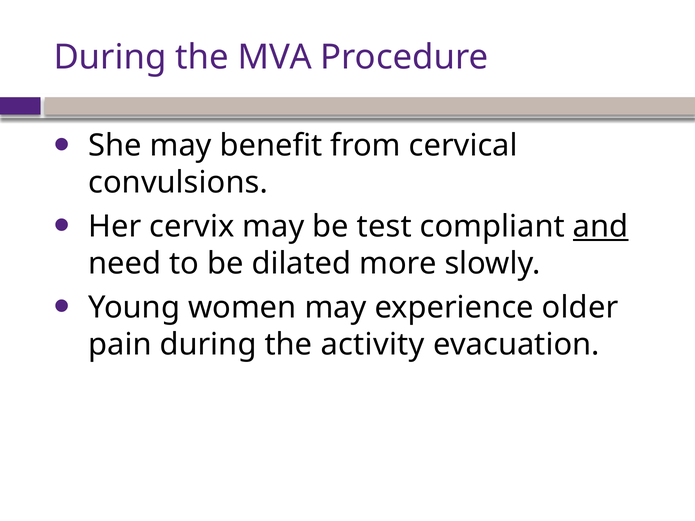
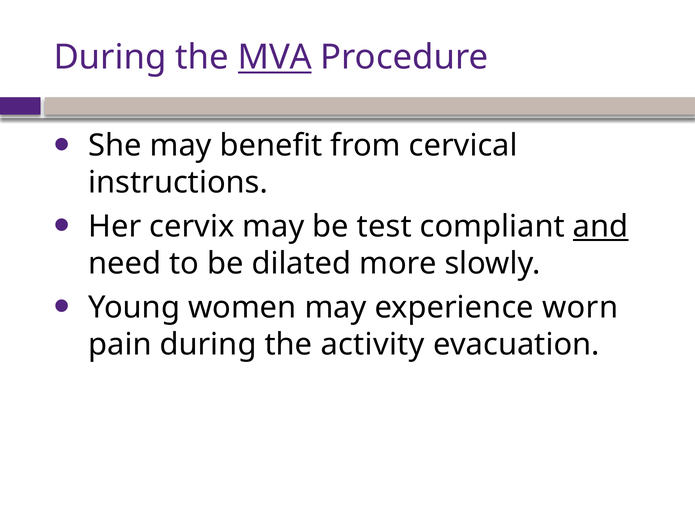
MVA underline: none -> present
convulsions: convulsions -> instructions
older: older -> worn
